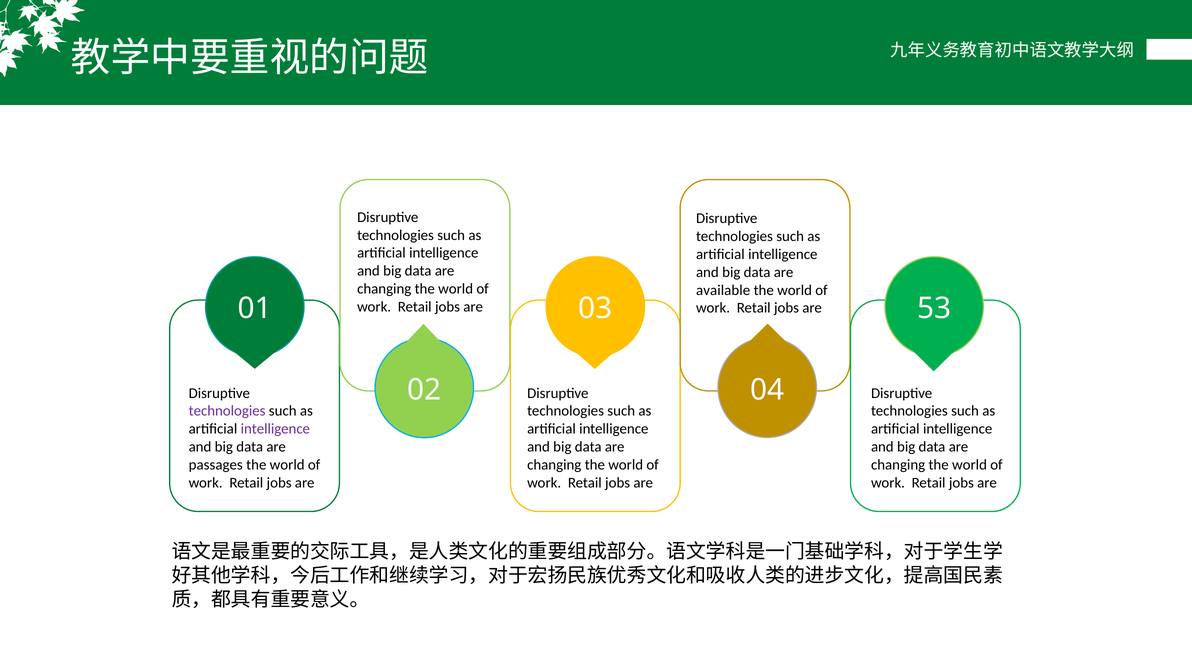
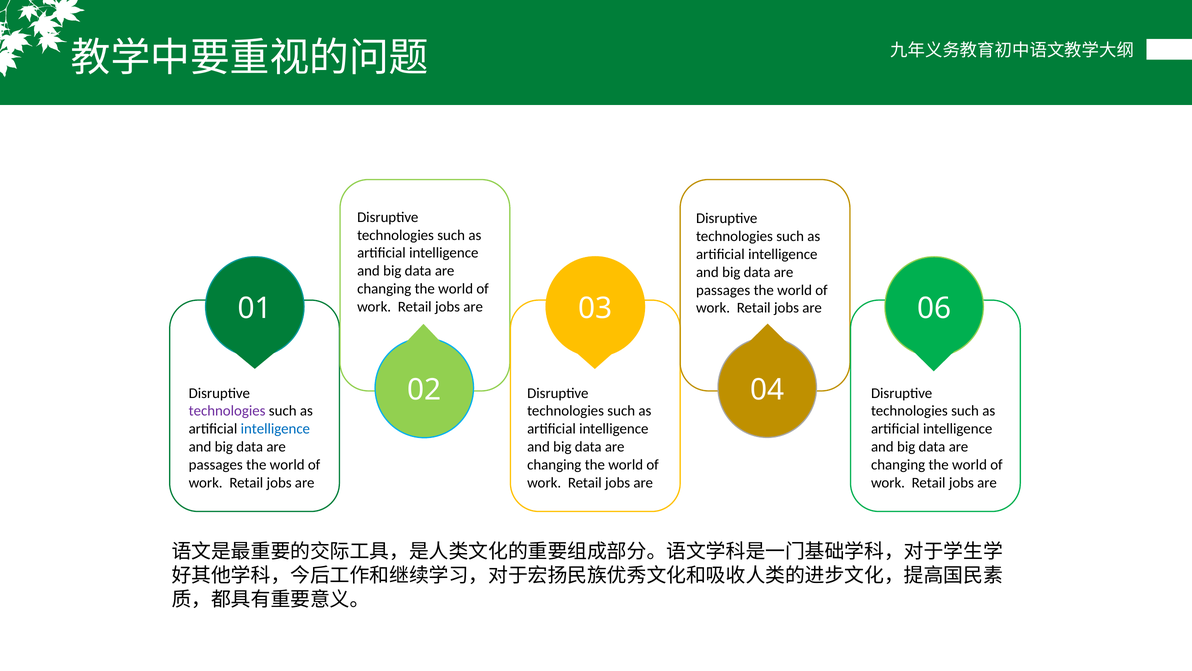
available at (723, 290): available -> passages
53: 53 -> 06
intelligence at (275, 429) colour: purple -> blue
